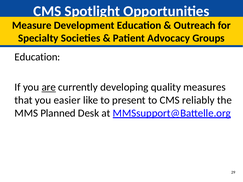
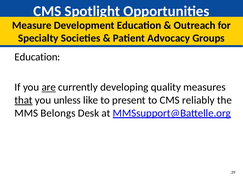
that underline: none -> present
easier: easier -> unless
Planned: Planned -> Belongs
